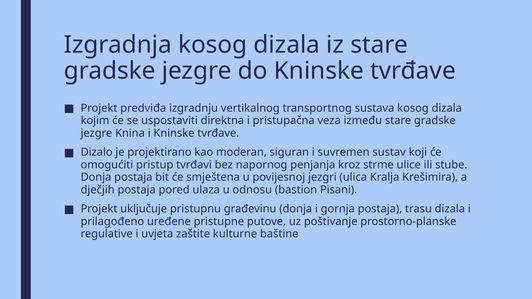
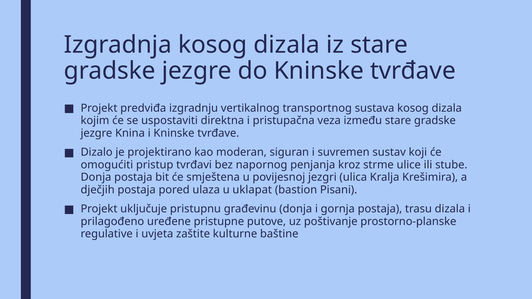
odnosu: odnosu -> uklapat
